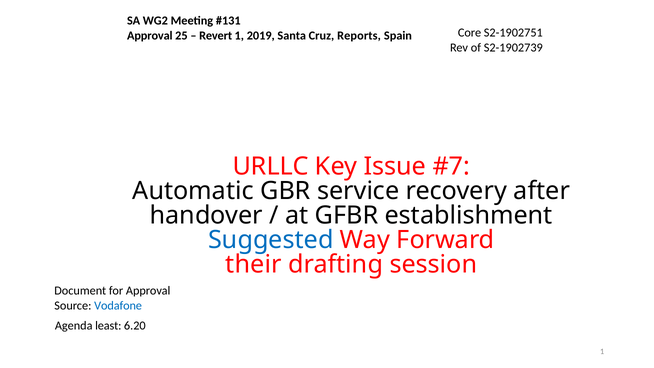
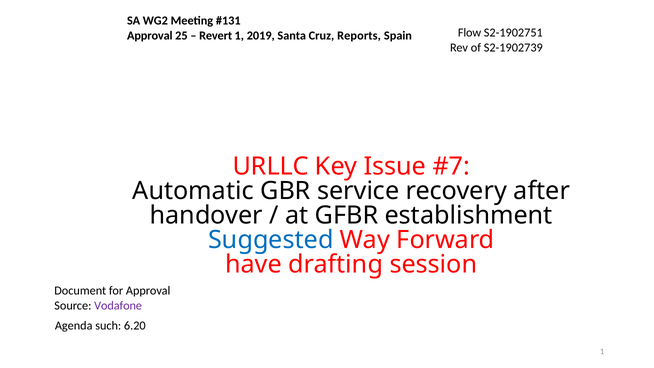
Core: Core -> Flow
their: their -> have
Vodafone colour: blue -> purple
least: least -> such
